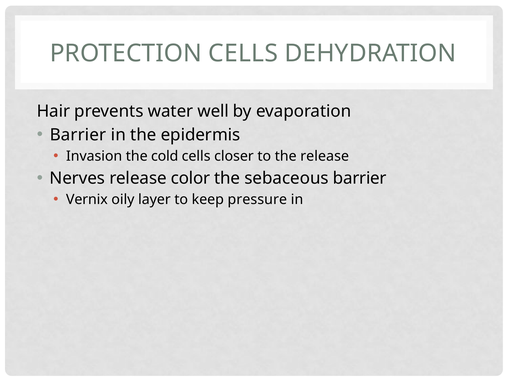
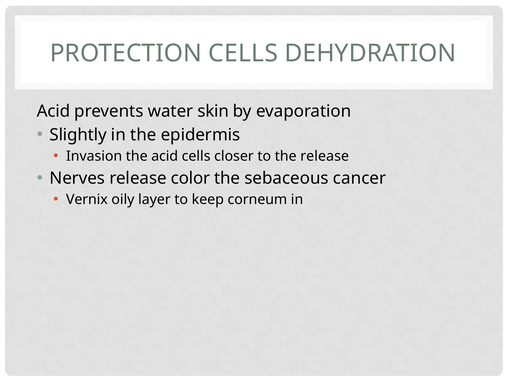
Hair at (53, 111): Hair -> Acid
well: well -> skin
Barrier at (78, 135): Barrier -> Slightly
the cold: cold -> acid
sebaceous barrier: barrier -> cancer
pressure: pressure -> corneum
